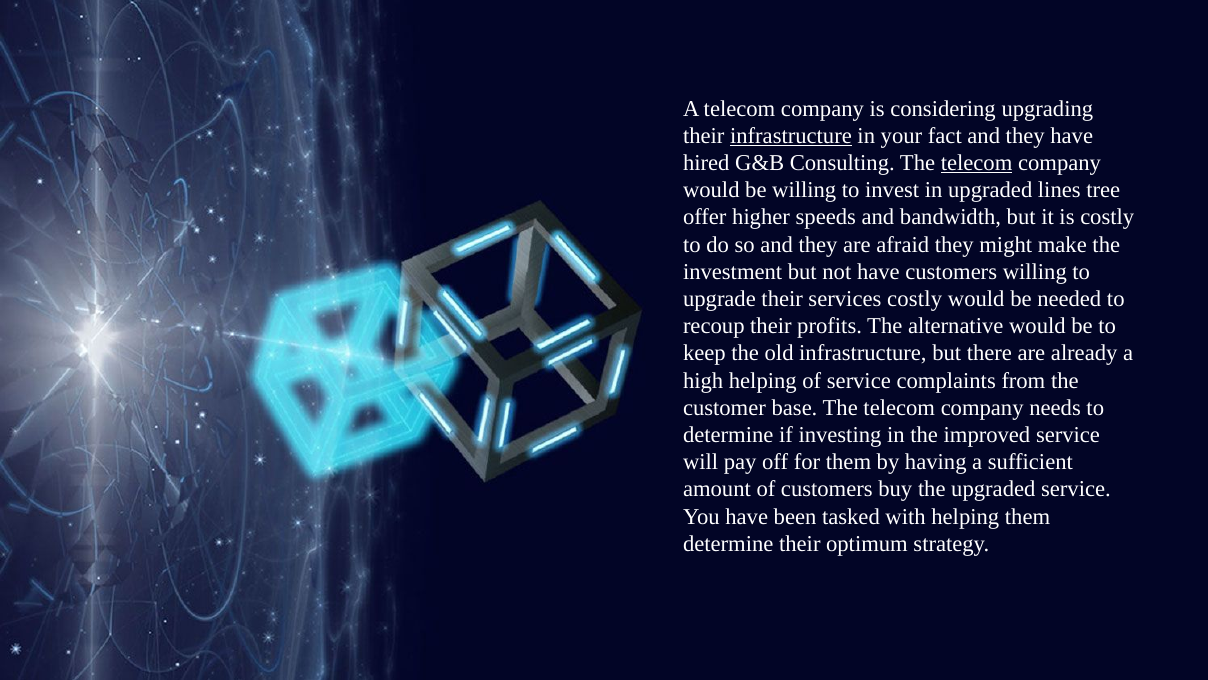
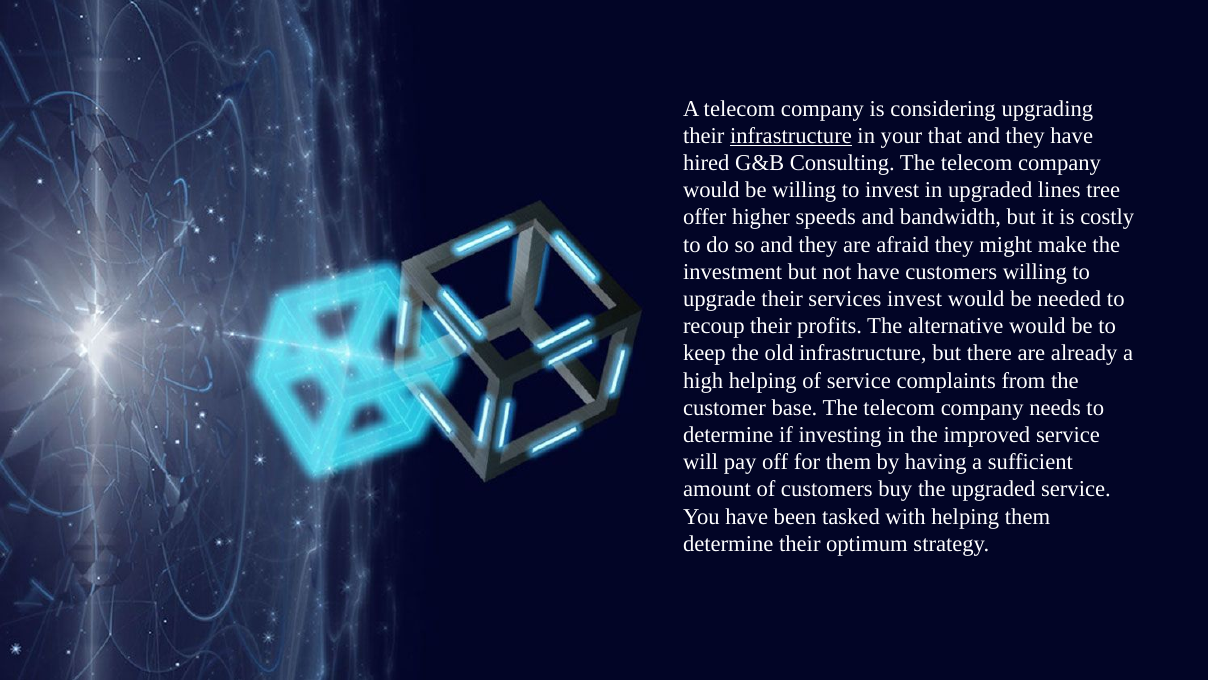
fact: fact -> that
telecom at (977, 163) underline: present -> none
services costly: costly -> invest
